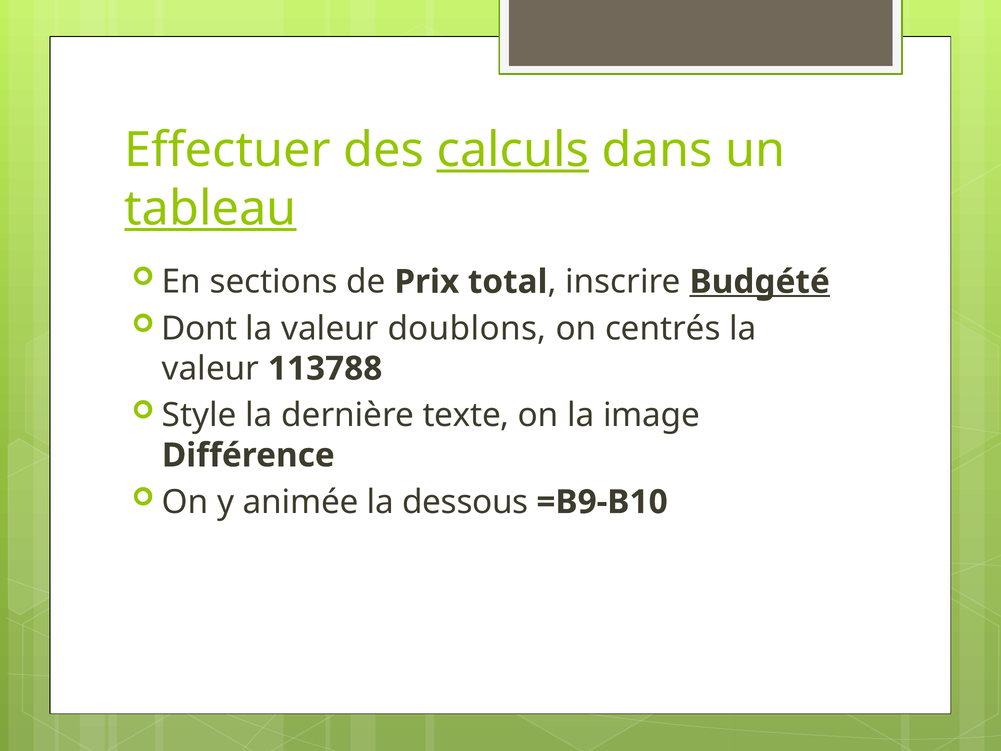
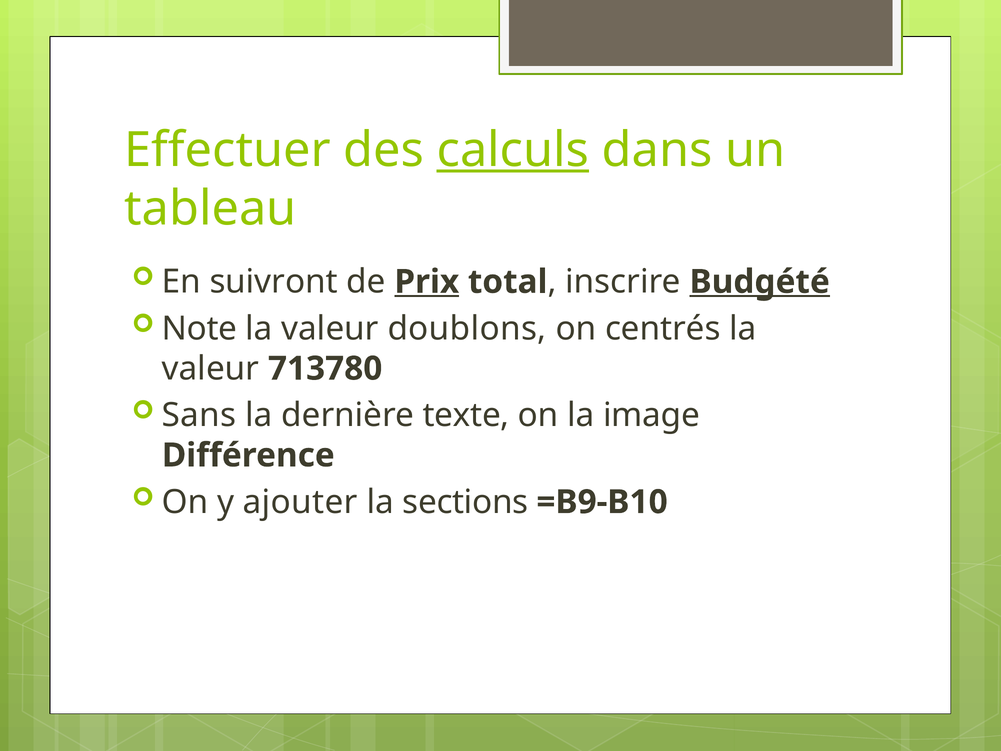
tableau underline: present -> none
sections: sections -> suivront
Prix underline: none -> present
Dont: Dont -> Note
113788: 113788 -> 713780
Style: Style -> Sans
animée: animée -> ajouter
dessous: dessous -> sections
